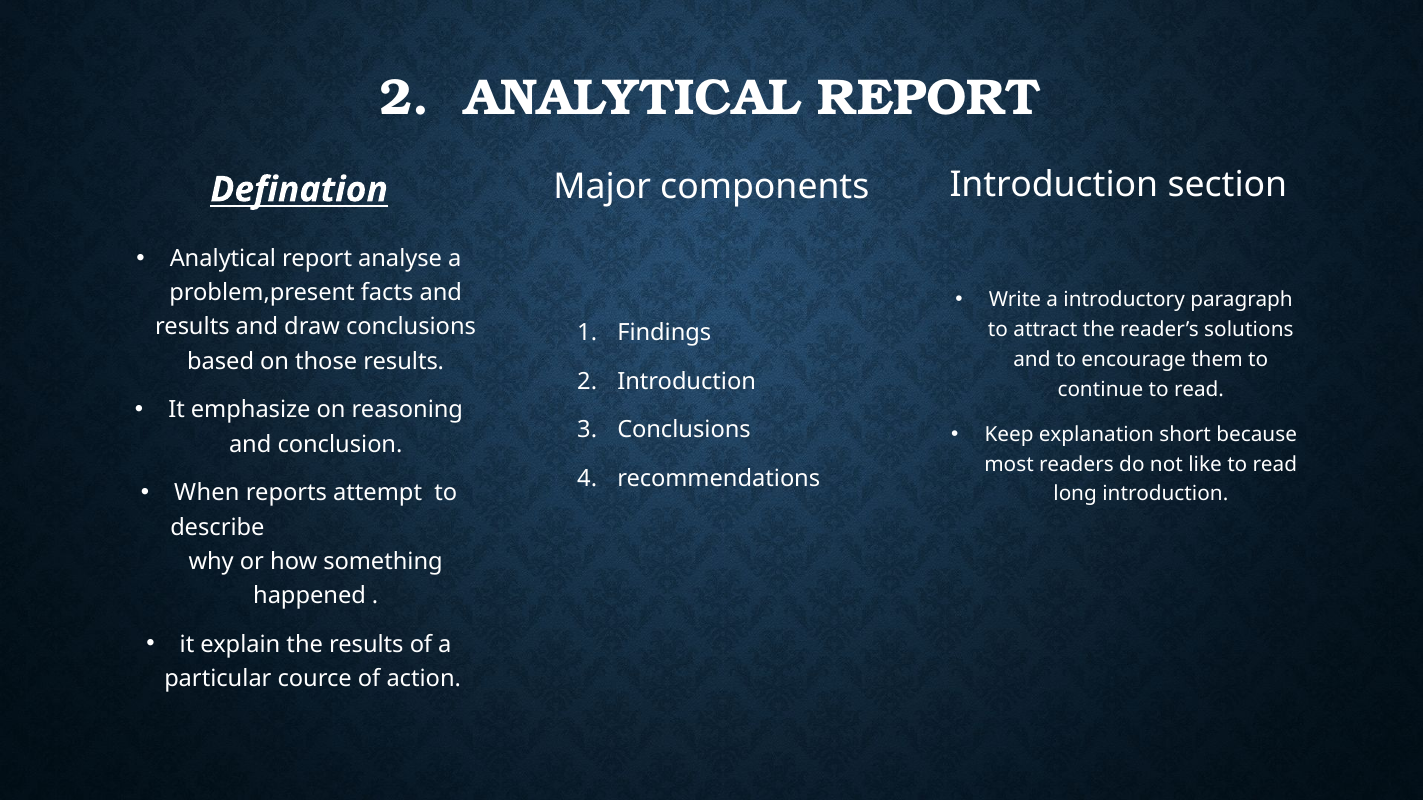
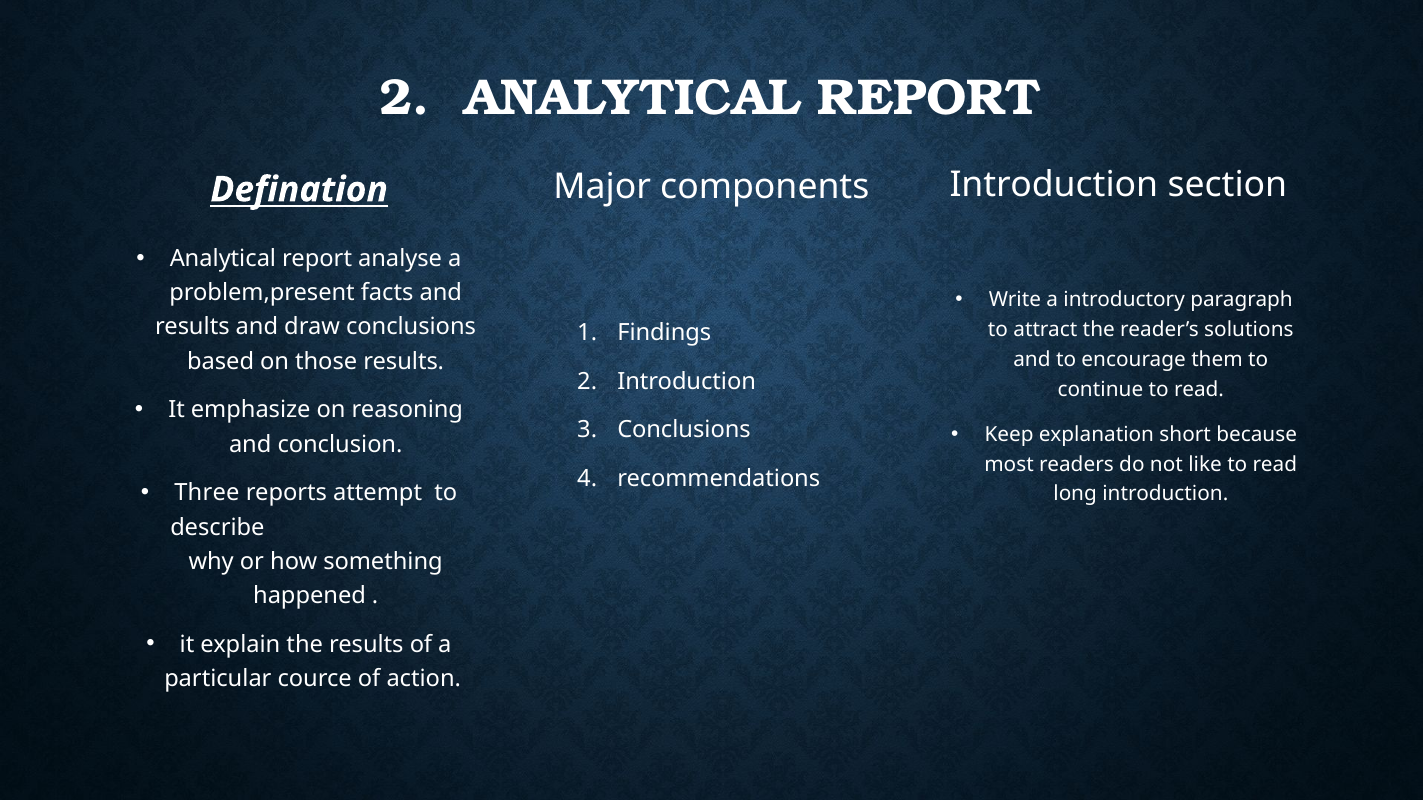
When: When -> Three
